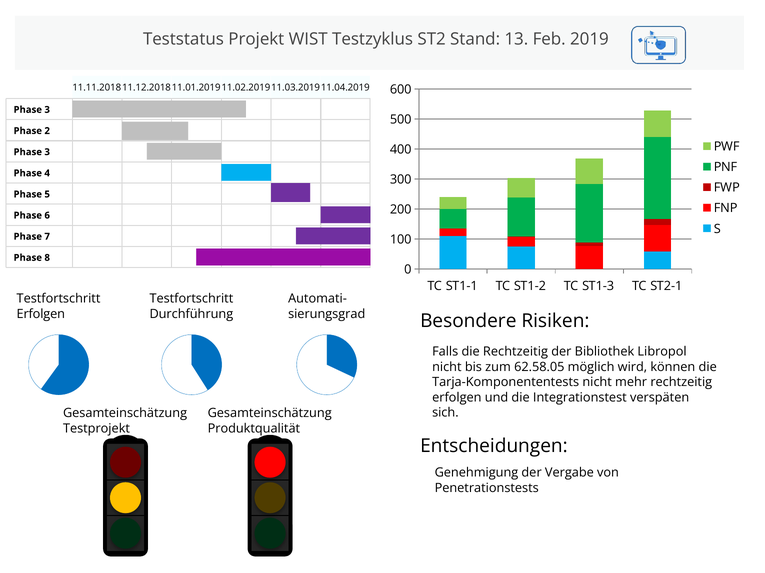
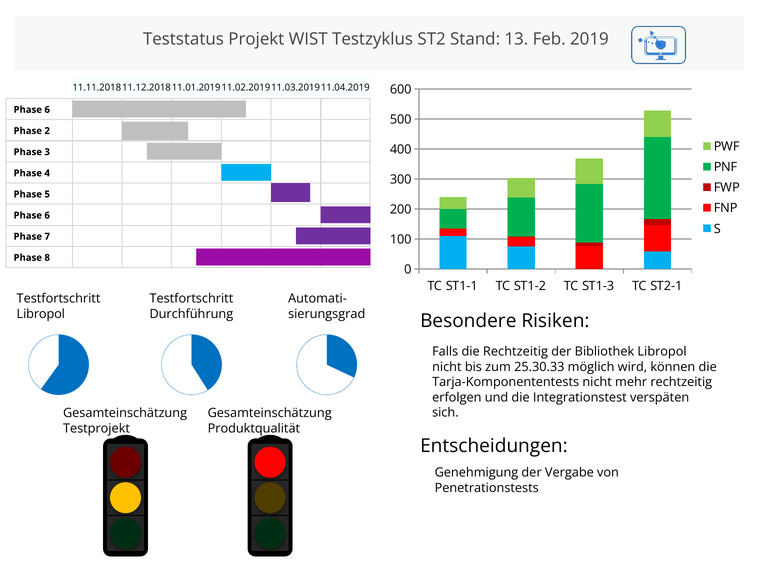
3 at (47, 110): 3 -> 6
Erfolgen at (41, 314): Erfolgen -> Libropol
62.58.05: 62.58.05 -> 25.30.33
